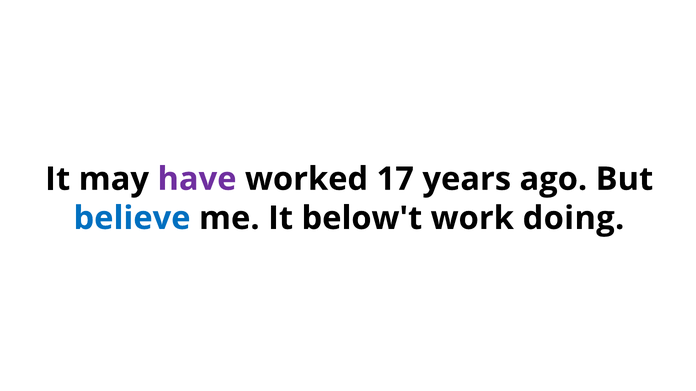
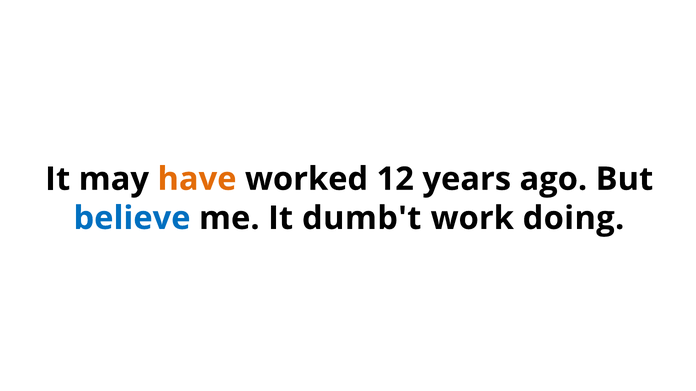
have colour: purple -> orange
17: 17 -> 12
below't: below't -> dumb't
